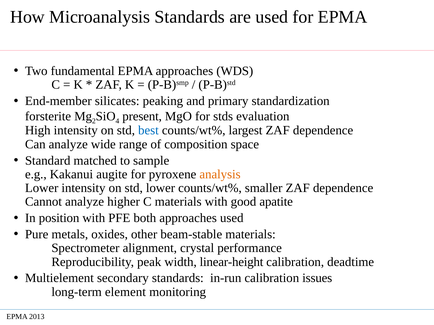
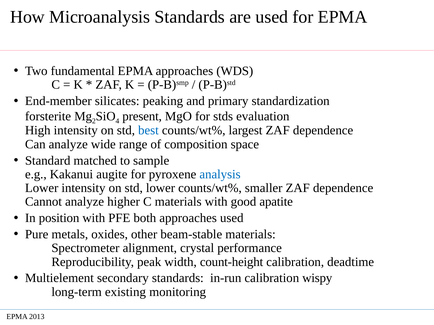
analysis colour: orange -> blue
linear-height: linear-height -> count-height
issues: issues -> wispy
element: element -> existing
